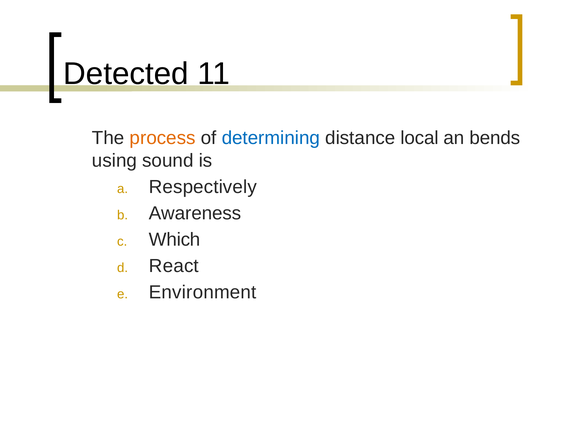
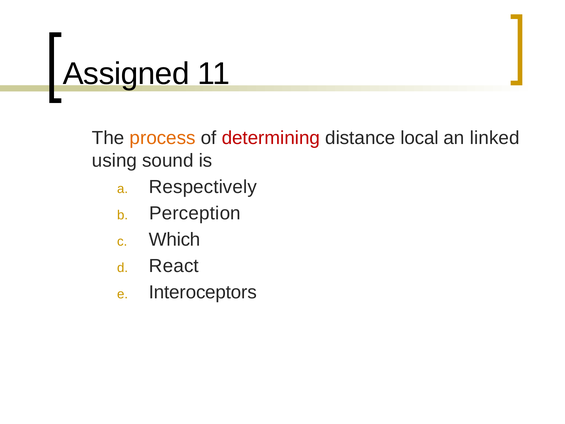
Detected: Detected -> Assigned
determining colour: blue -> red
bends: bends -> linked
Awareness: Awareness -> Perception
Environment: Environment -> Interoceptors
